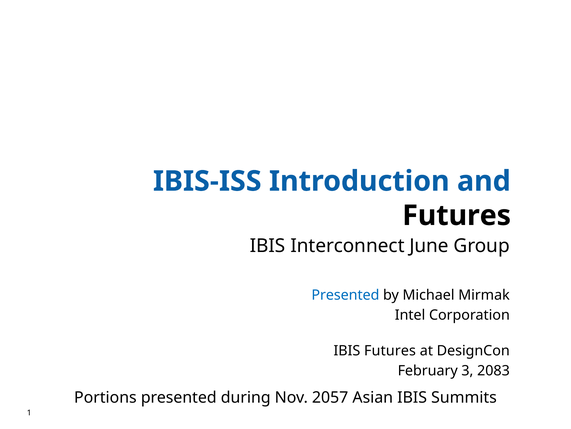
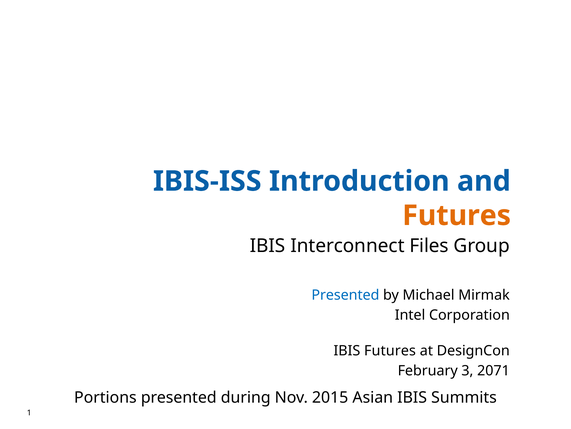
Futures at (457, 215) colour: black -> orange
June: June -> Files
2083: 2083 -> 2071
2057: 2057 -> 2015
